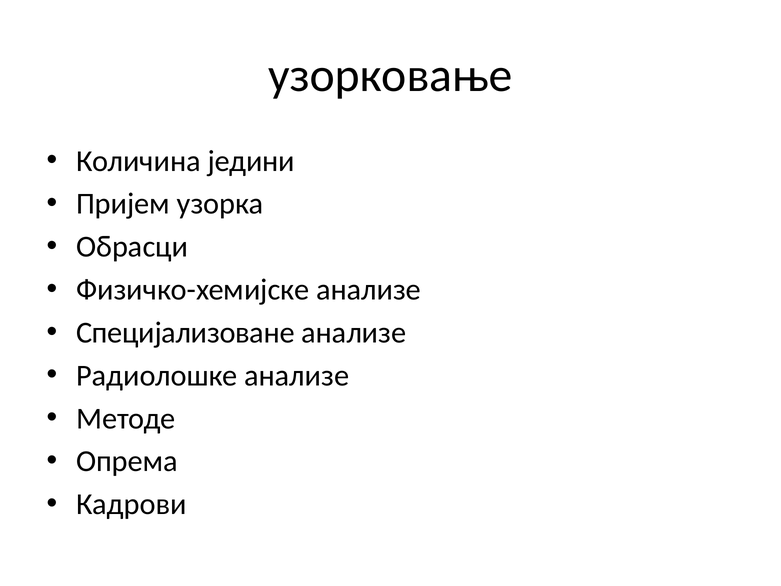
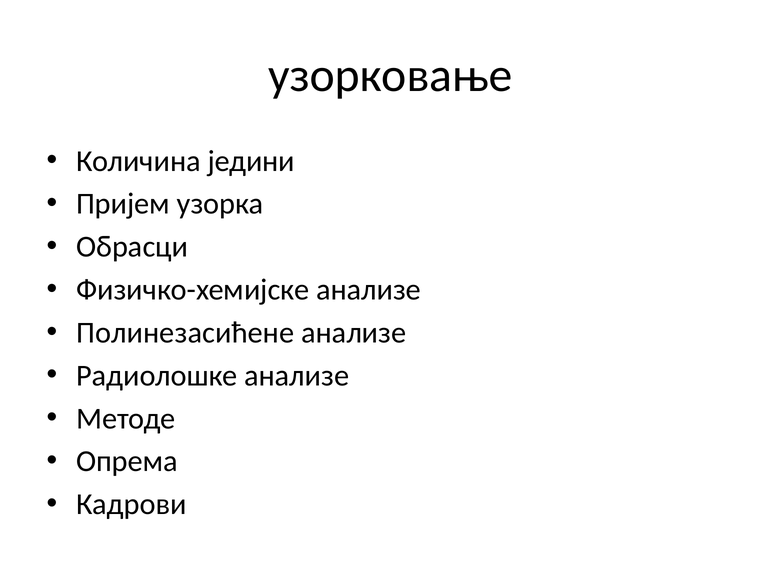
Специјализоване: Специјализоване -> Полинезасићене
